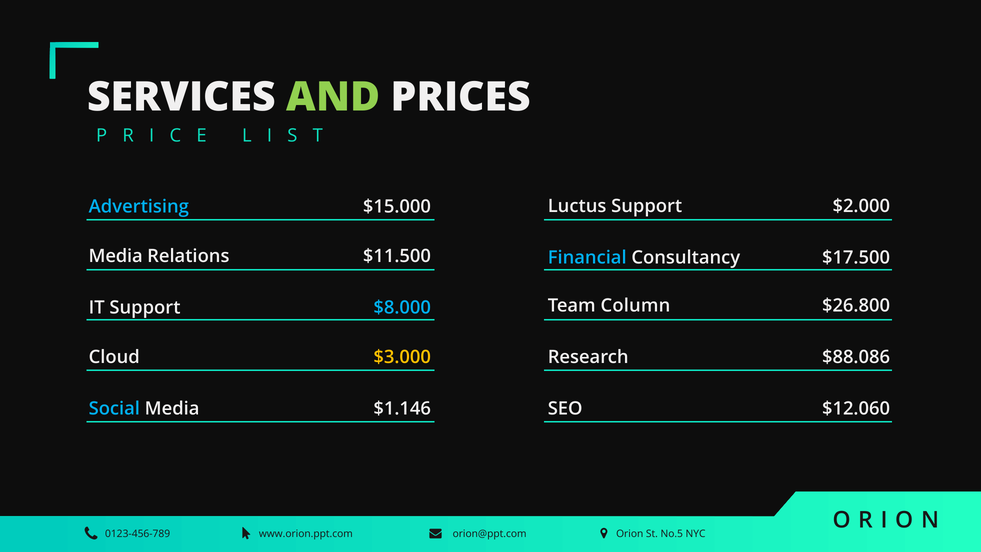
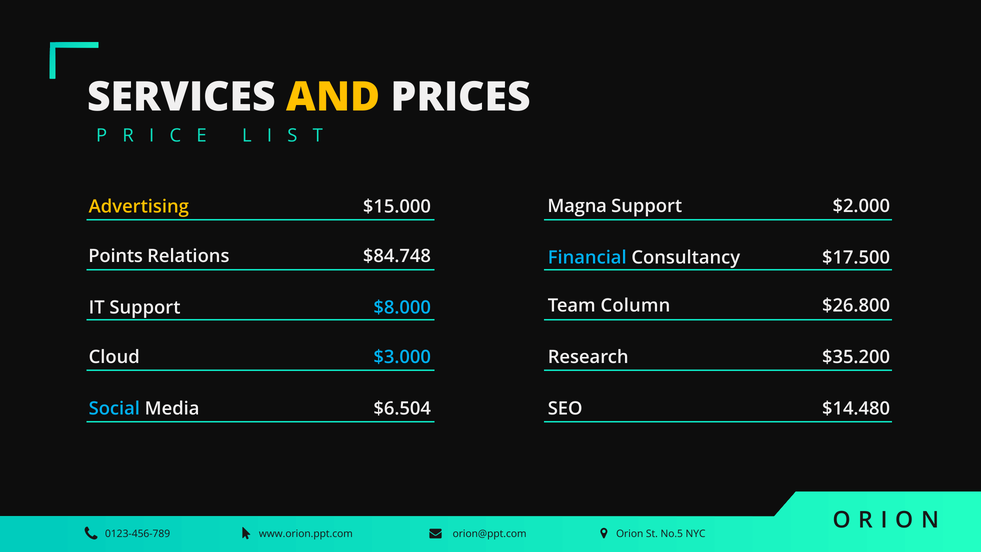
AND colour: light green -> yellow
Luctus: Luctus -> Magna
Advertising colour: light blue -> yellow
Media at (116, 256): Media -> Points
$11.500: $11.500 -> $84.748
$3.000 colour: yellow -> light blue
$88.086: $88.086 -> $35.200
$1.146: $1.146 -> $6.504
$12.060: $12.060 -> $14.480
